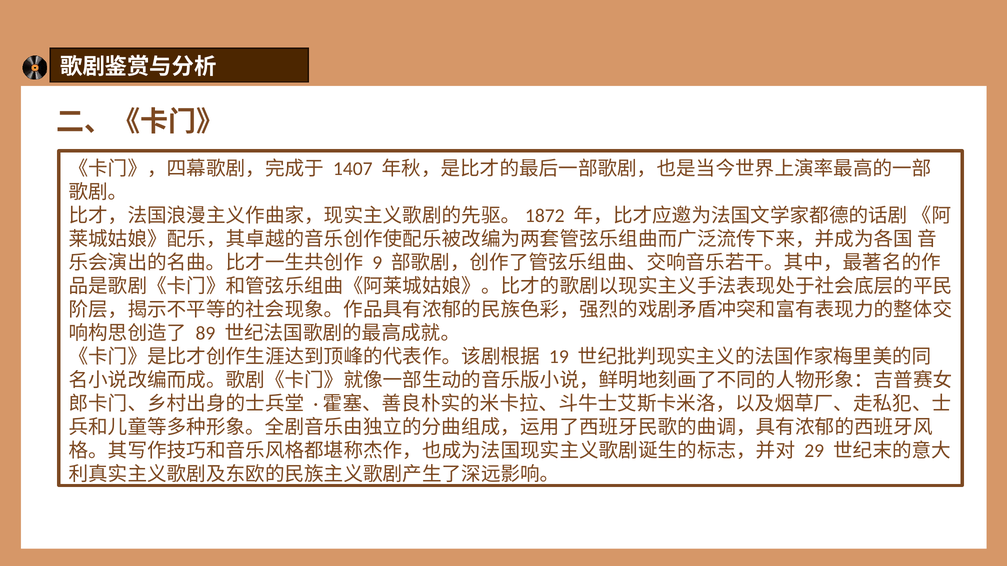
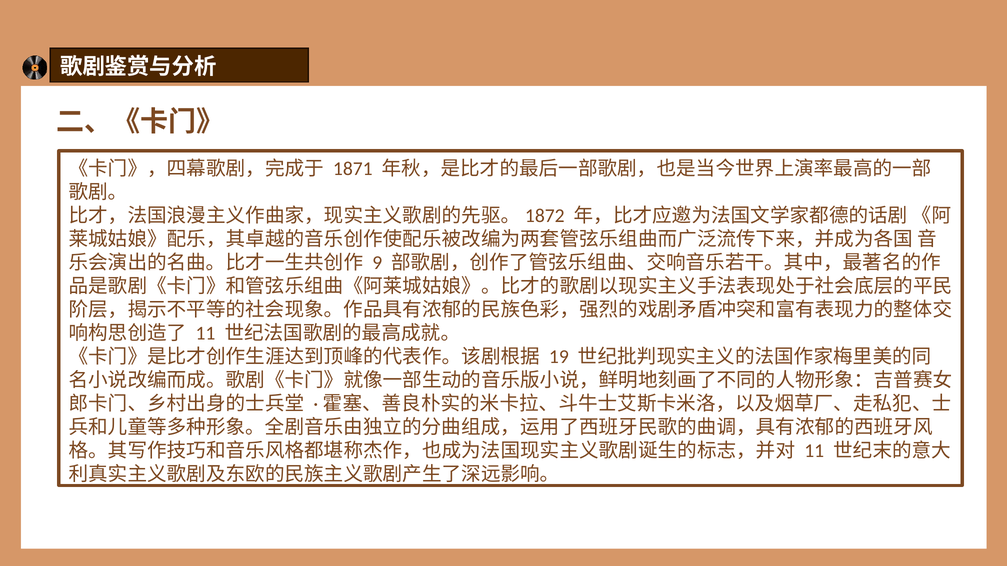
1407: 1407 -> 1871
89 at (205, 333): 89 -> 11
29 at (814, 451): 29 -> 11
